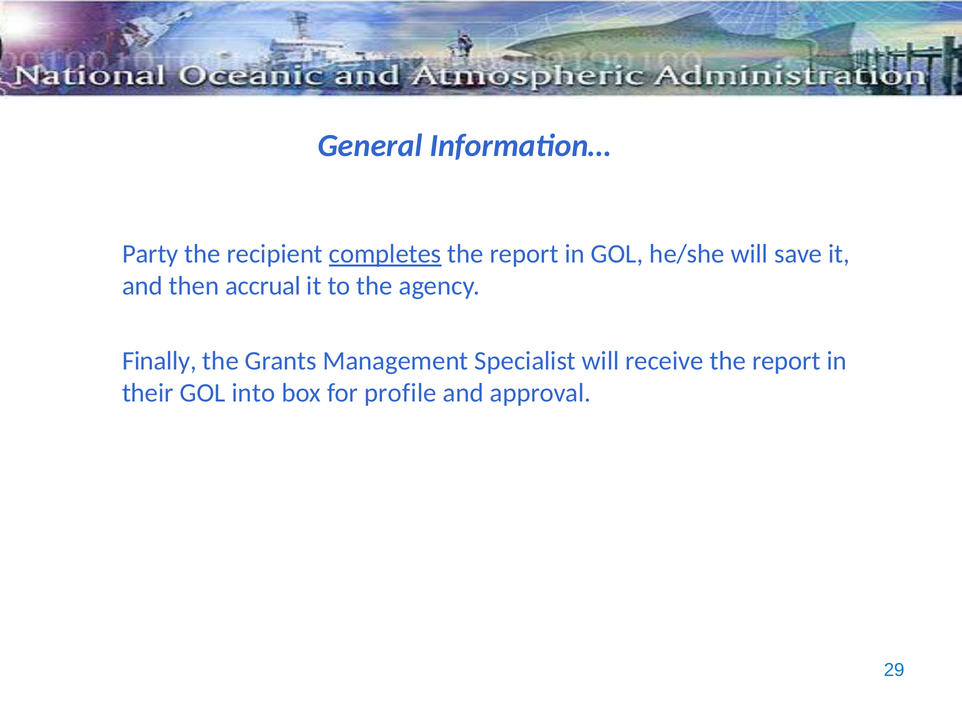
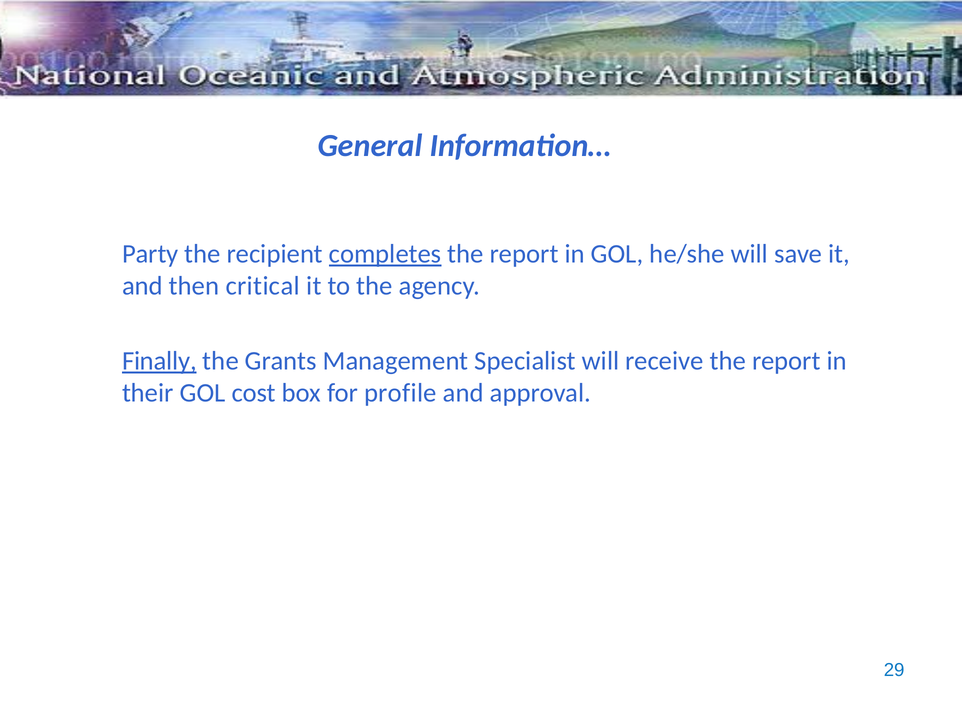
accrual: accrual -> critical
Finally underline: none -> present
into: into -> cost
